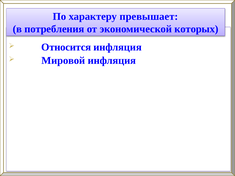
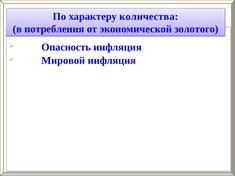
превышает: превышает -> количества
которых: которых -> золотого
Относится: Относится -> Опасность
